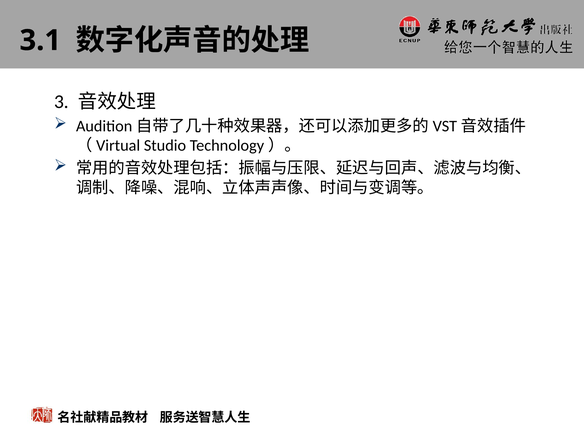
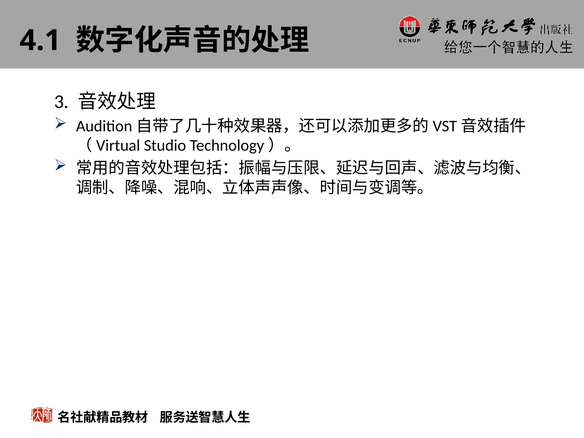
3.1: 3.1 -> 4.1
